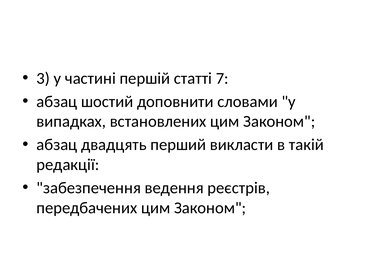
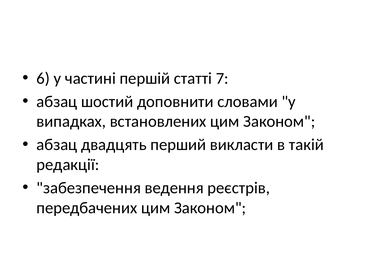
3: 3 -> 6
